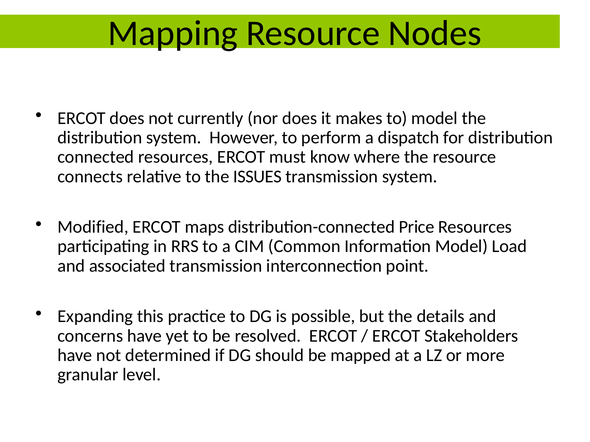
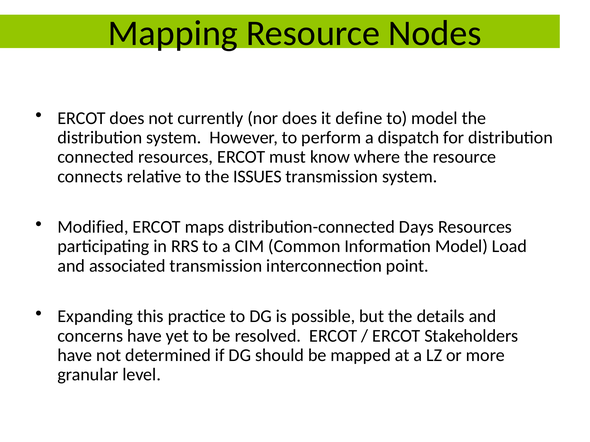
makes: makes -> define
Price: Price -> Days
